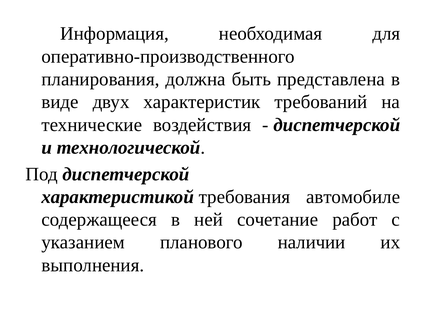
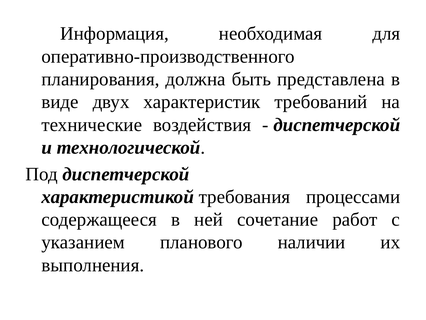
автомобиле: автомобиле -> процессами
